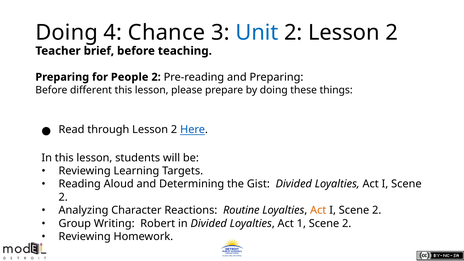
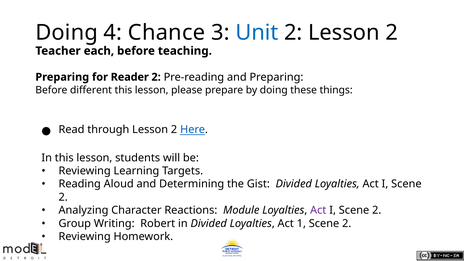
brief: brief -> each
People: People -> Reader
Routine: Routine -> Module
Act at (318, 210) colour: orange -> purple
